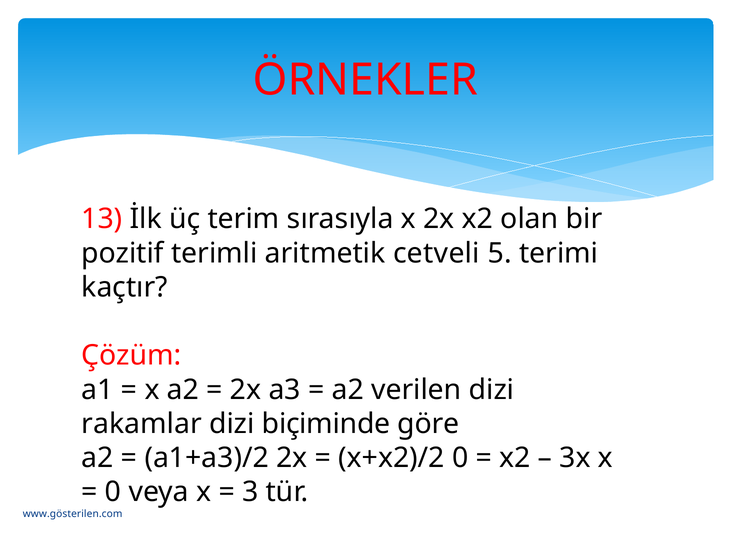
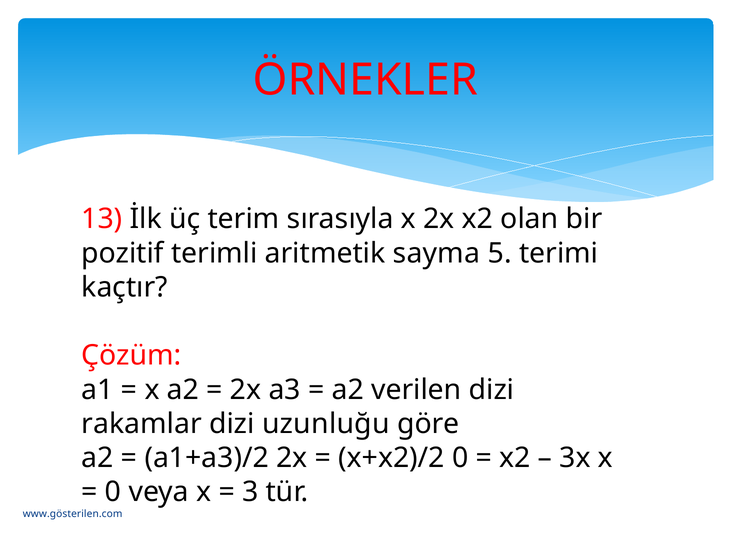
cetveli: cetveli -> sayma
biçiminde: biçiminde -> uzunluğu
